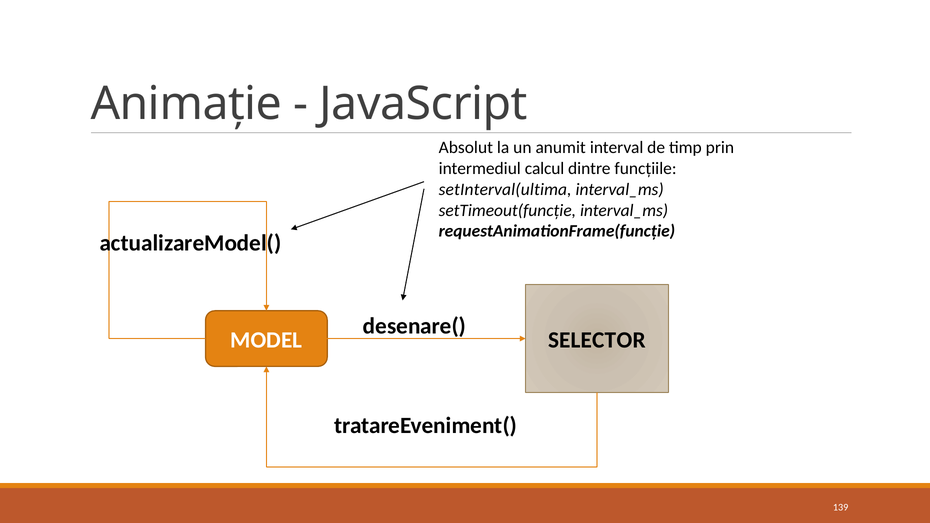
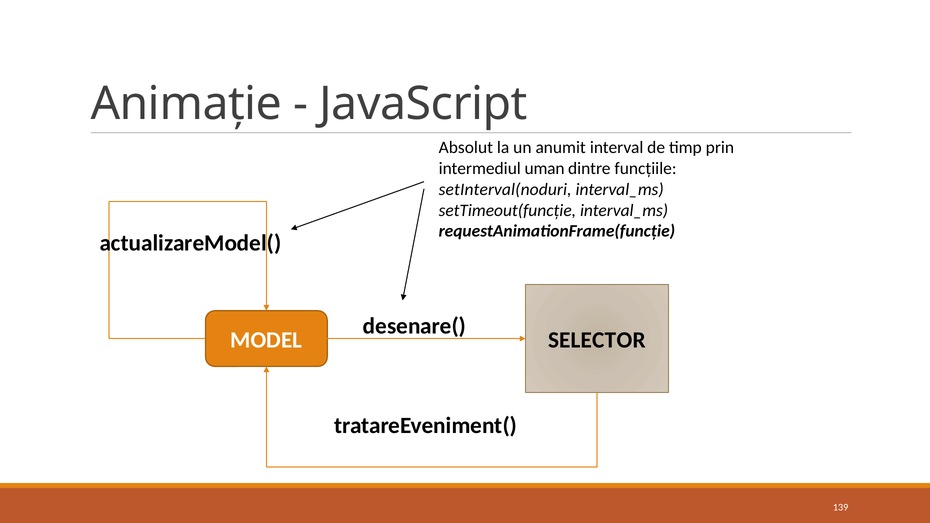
calcul: calcul -> uman
setInterval(ultima: setInterval(ultima -> setInterval(noduri
